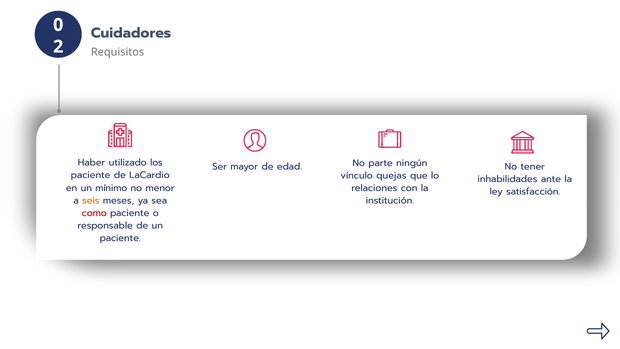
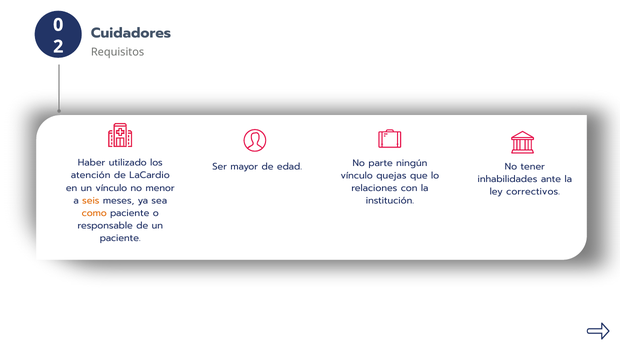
paciente at (91, 175): paciente -> atención
un mínimo: mínimo -> vínculo
satisfacción: satisfacción -> correctivos
como colour: red -> orange
